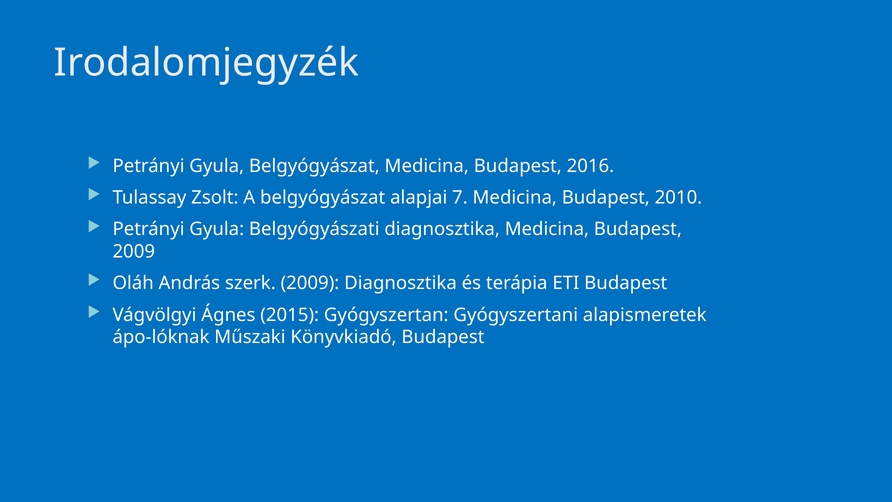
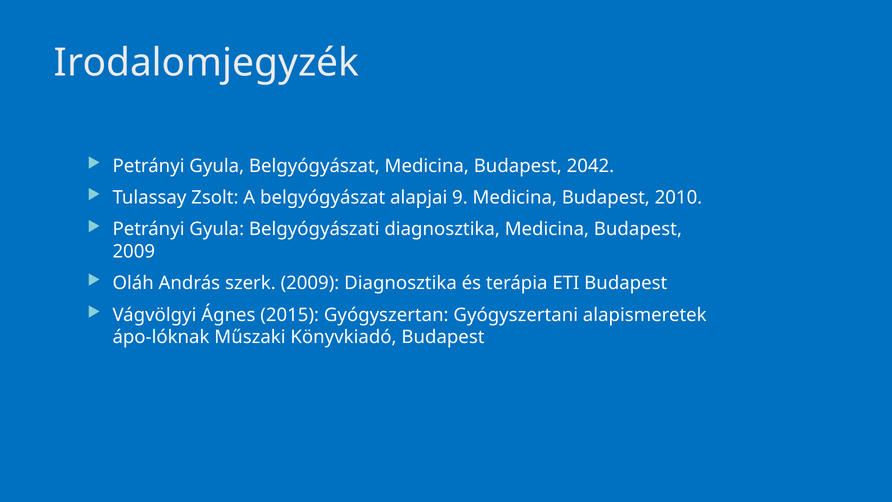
2016: 2016 -> 2042
7: 7 -> 9
